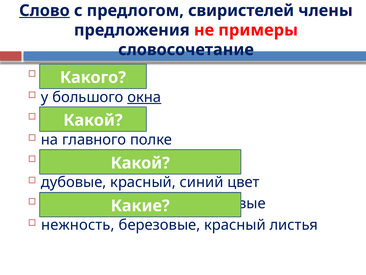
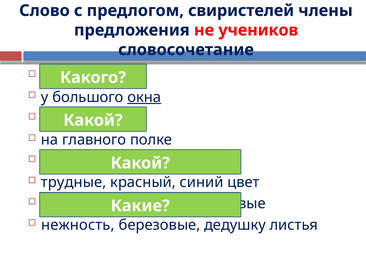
Слово underline: present -> none
примеры: примеры -> учеников
дубовые at (74, 182): дубовые -> трудные
березовые красный: красный -> дедушку
